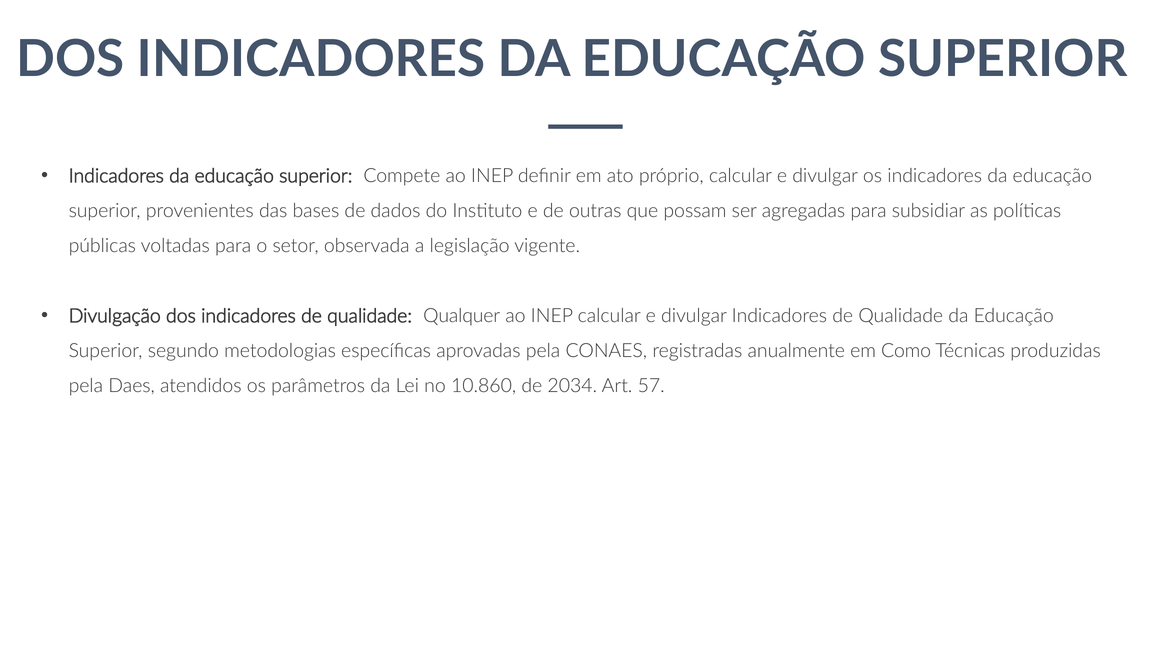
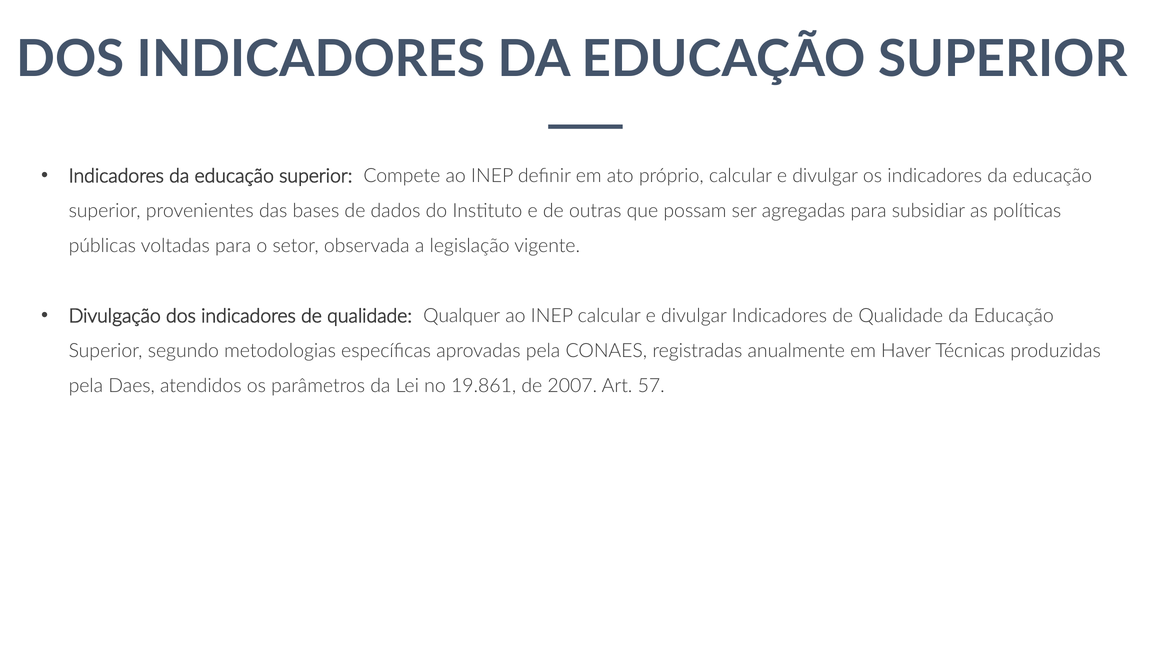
Como: Como -> Haver
10.860: 10.860 -> 19.861
2034: 2034 -> 2007
